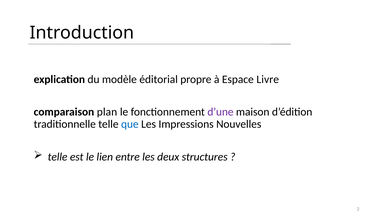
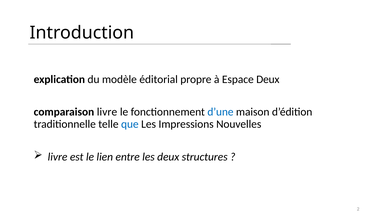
Espace Livre: Livre -> Deux
comparaison plan: plan -> livre
d’une colour: purple -> blue
telle at (58, 157): telle -> livre
